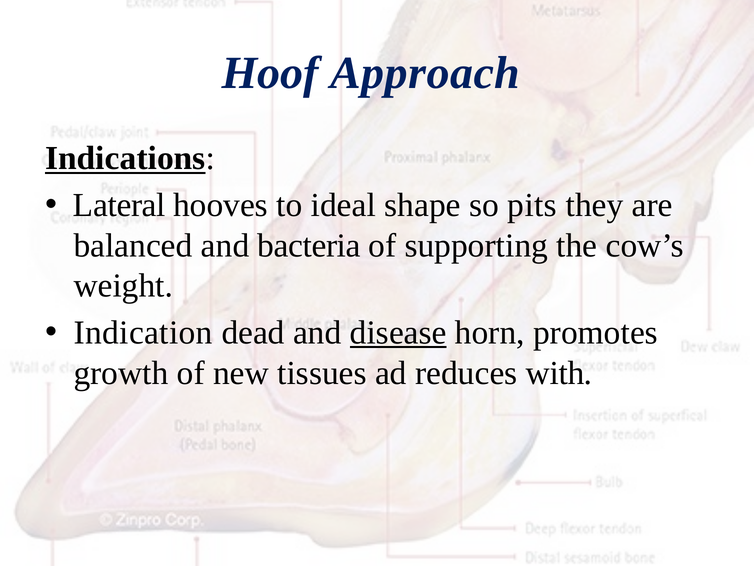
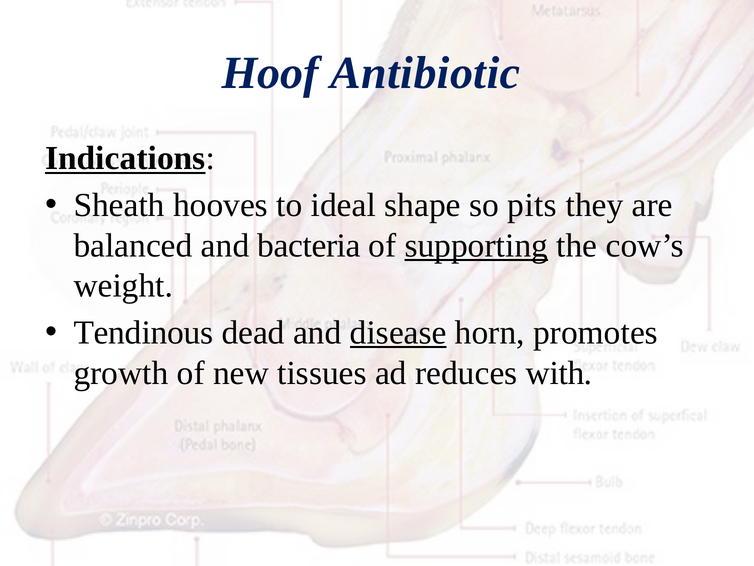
Approach: Approach -> Antibiotic
Lateral: Lateral -> Sheath
supporting underline: none -> present
Indication: Indication -> Tendinous
